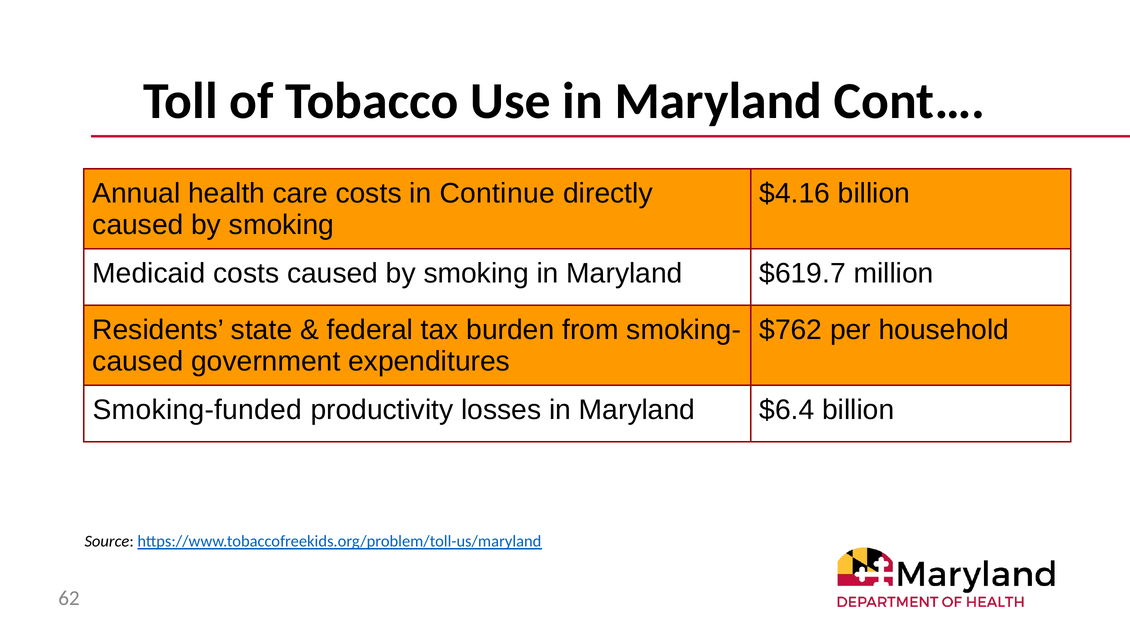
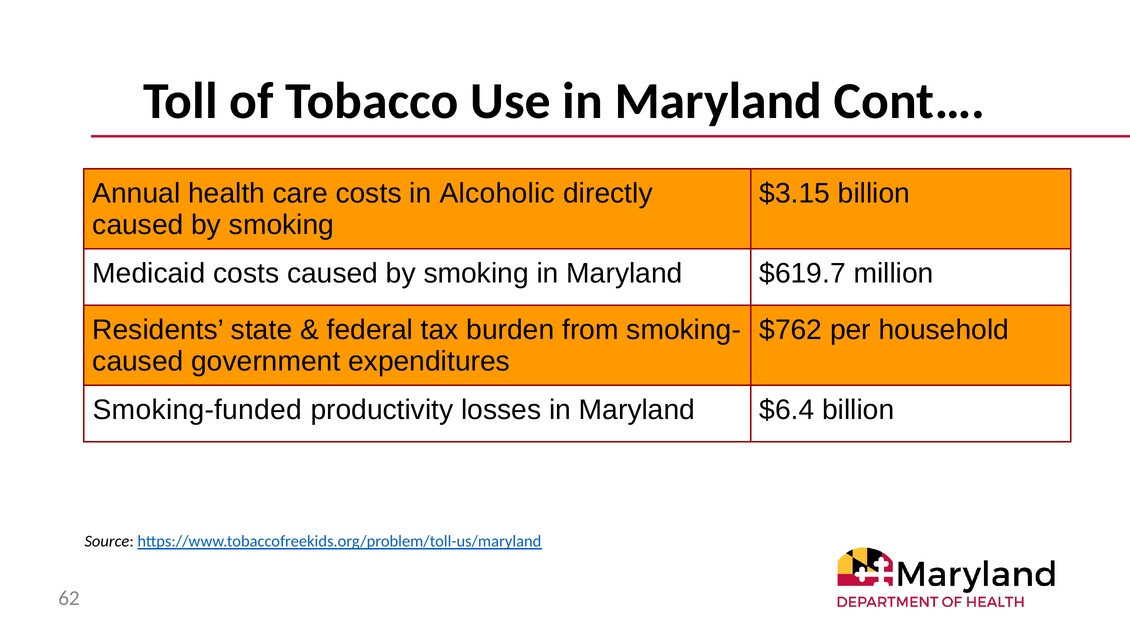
Continue: Continue -> Alcoholic
$4.16: $4.16 -> $3.15
